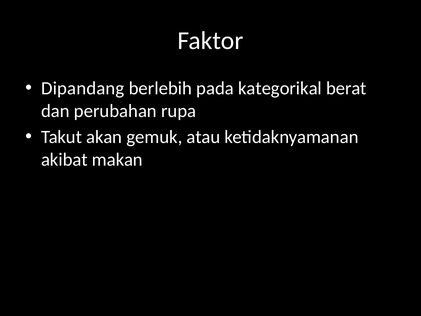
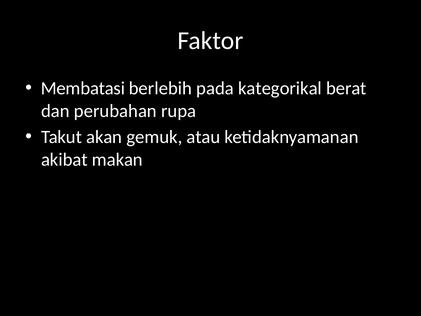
Dipandang: Dipandang -> Membatasi
